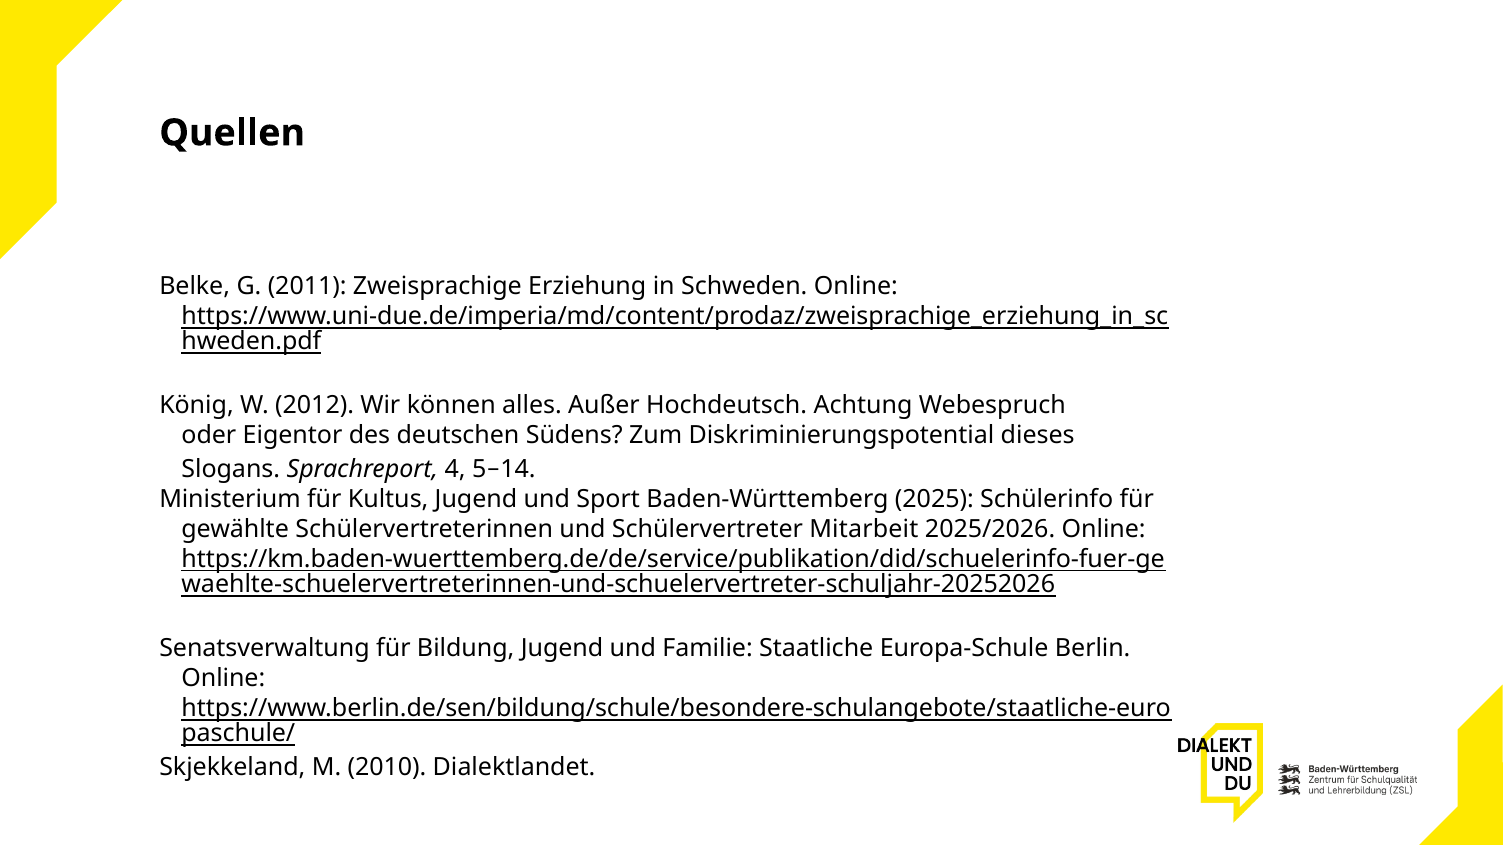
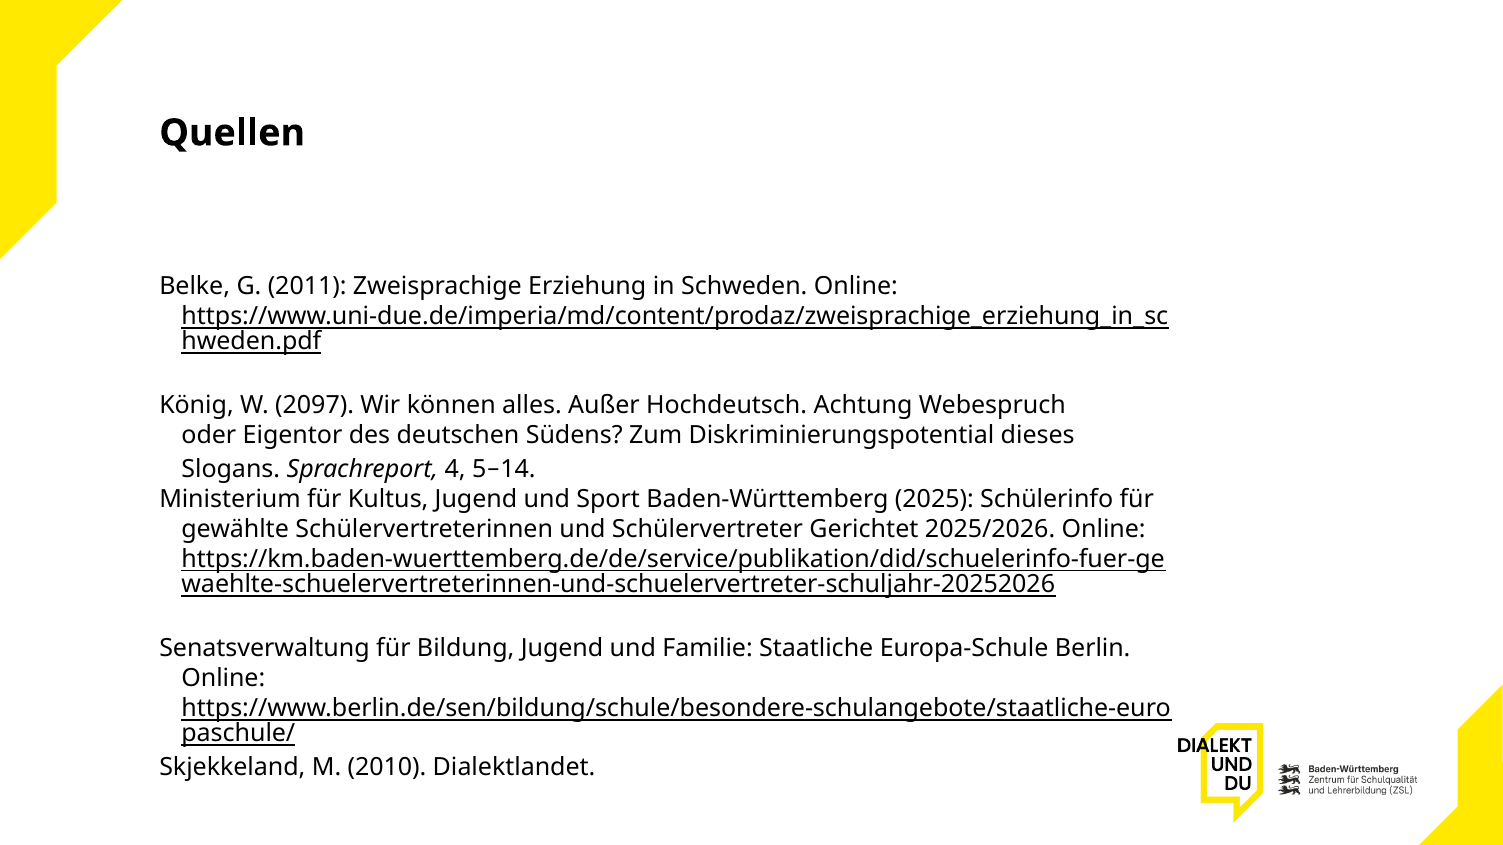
2012: 2012 -> 2097
Mitarbeit: Mitarbeit -> Gerichtet
